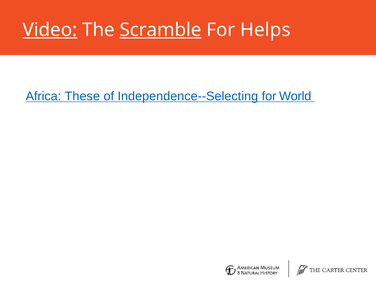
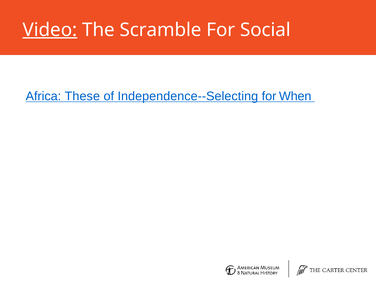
Scramble underline: present -> none
Helps: Helps -> Social
World: World -> When
